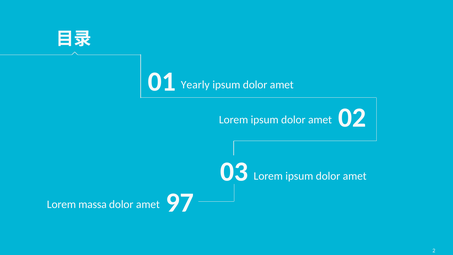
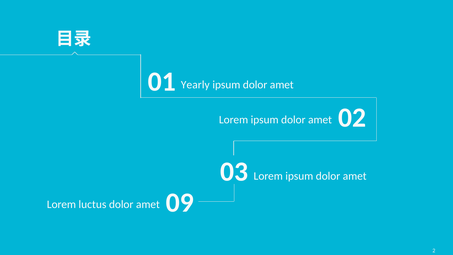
massa: massa -> luctus
97: 97 -> 09
